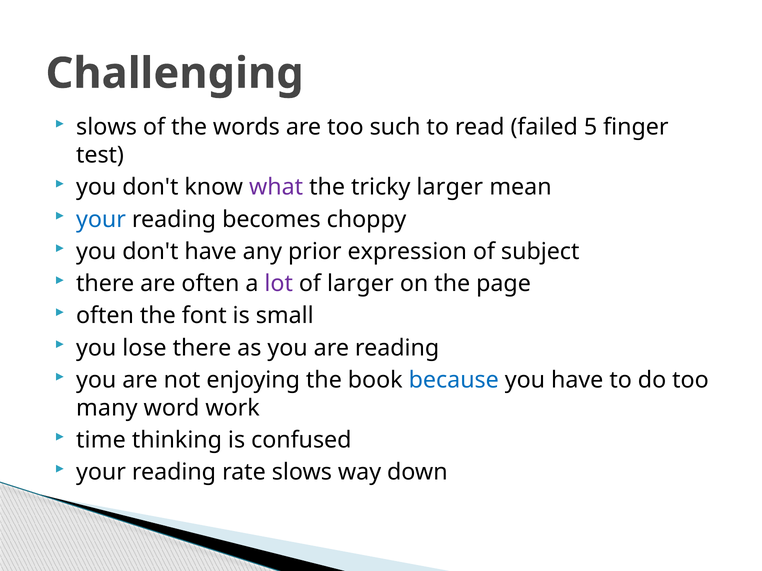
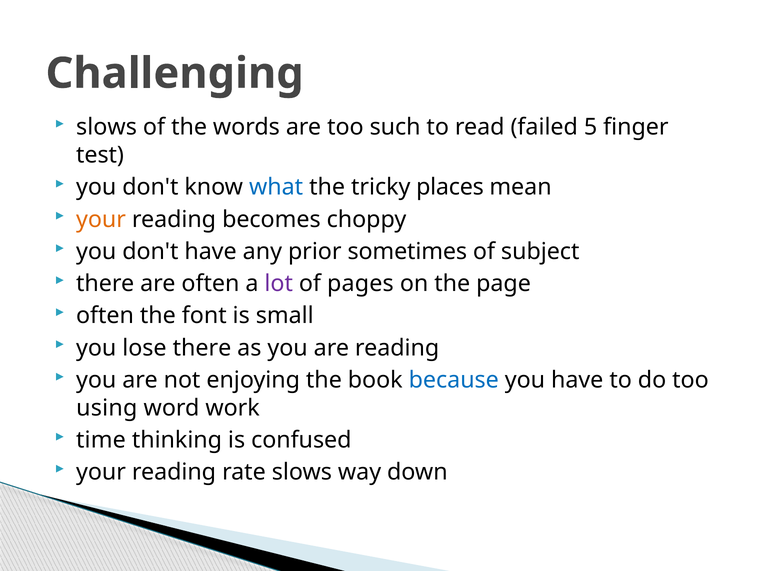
what colour: purple -> blue
tricky larger: larger -> places
your at (101, 220) colour: blue -> orange
expression: expression -> sometimes
of larger: larger -> pages
many: many -> using
